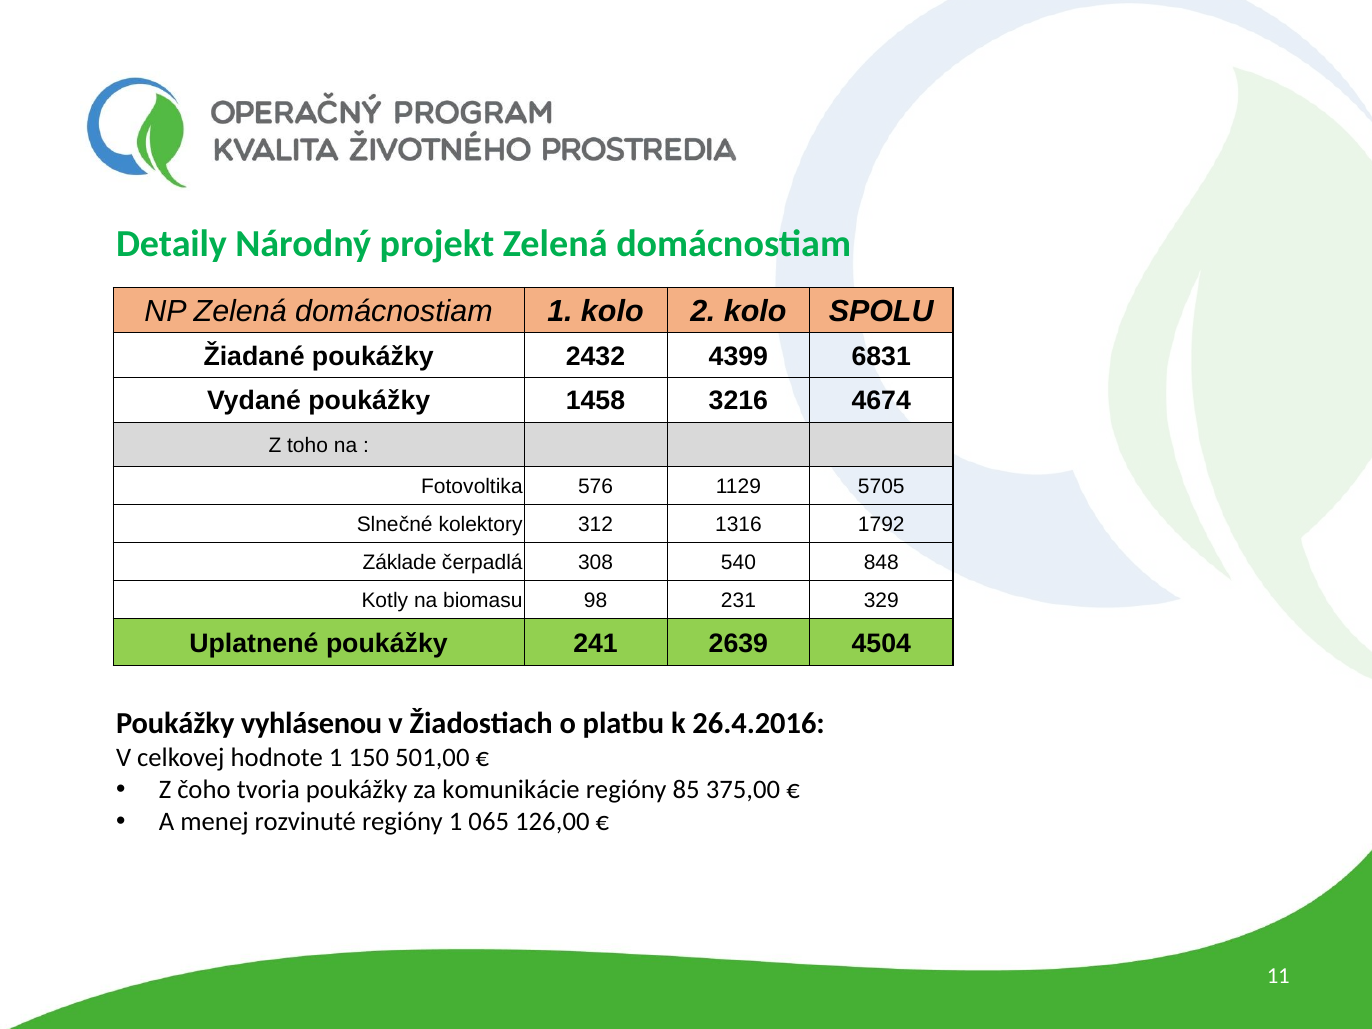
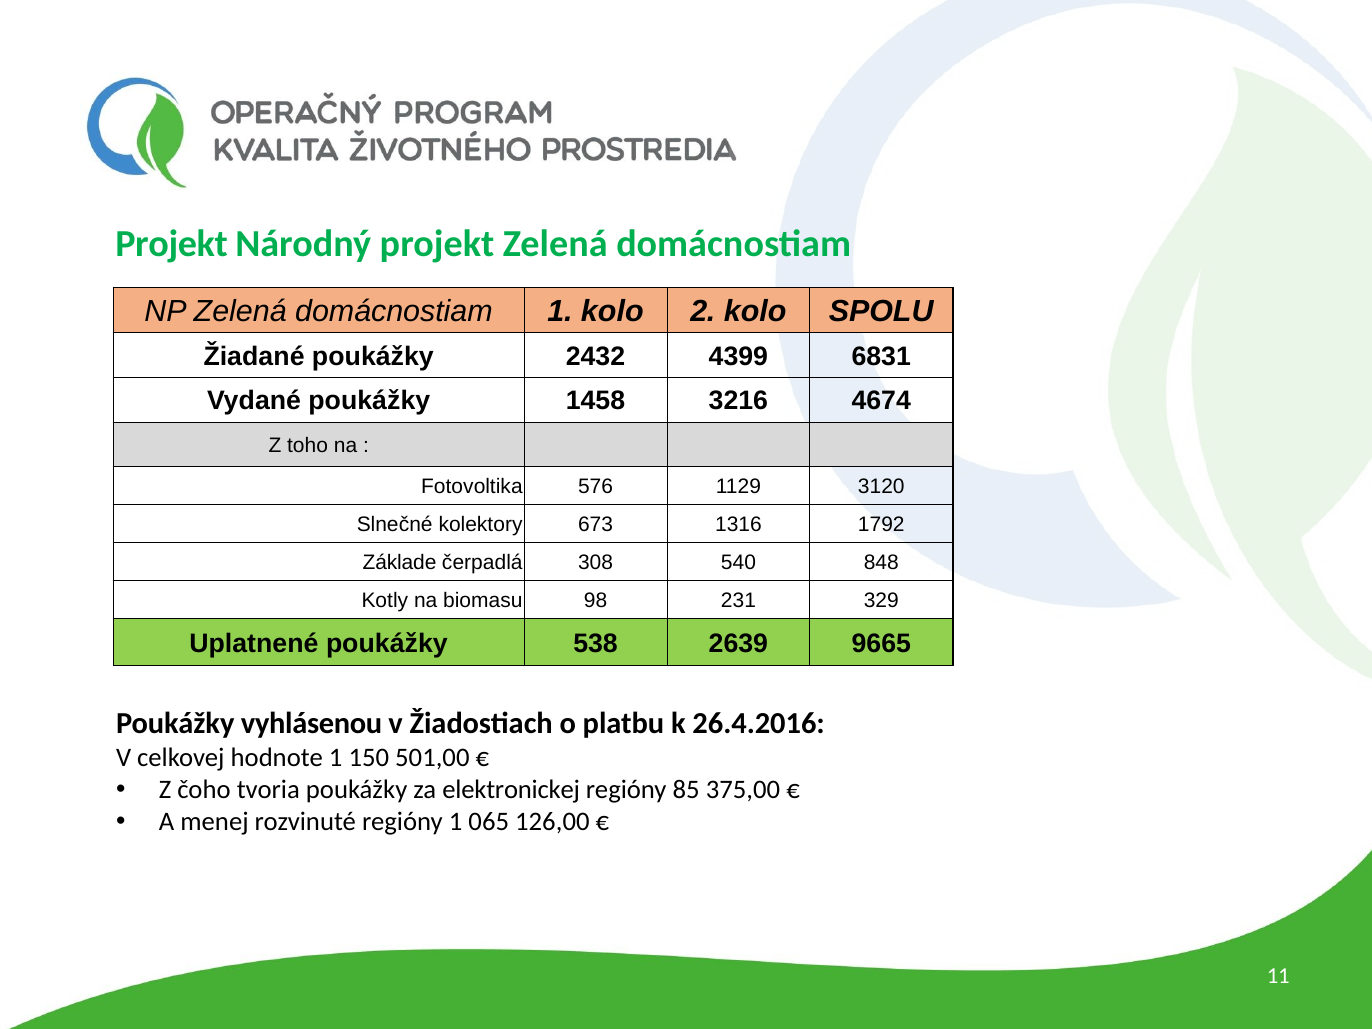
Detaily at (171, 244): Detaily -> Projekt
5705: 5705 -> 3120
312: 312 -> 673
241: 241 -> 538
4504: 4504 -> 9665
komunikácie: komunikácie -> elektronickej
